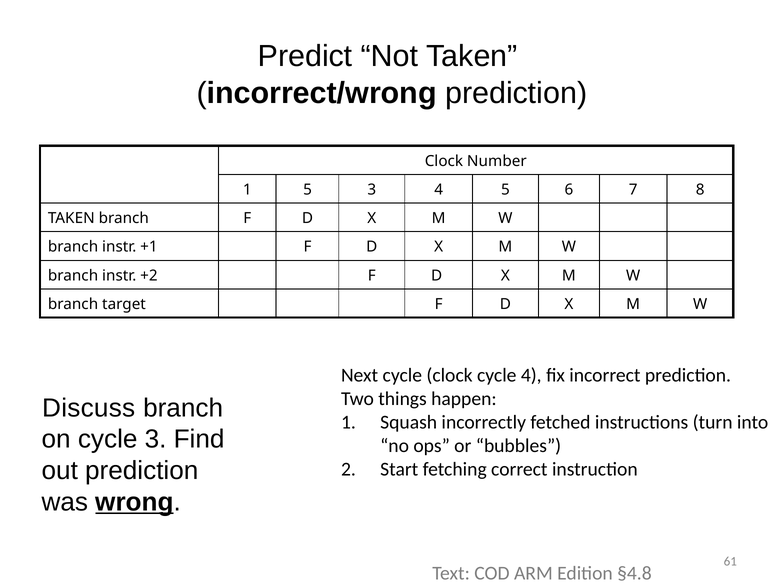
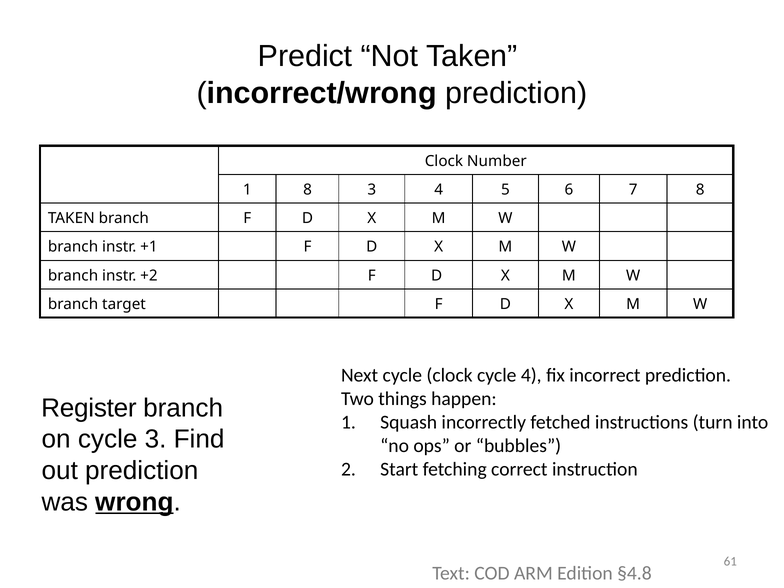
1 5: 5 -> 8
Discuss: Discuss -> Register
